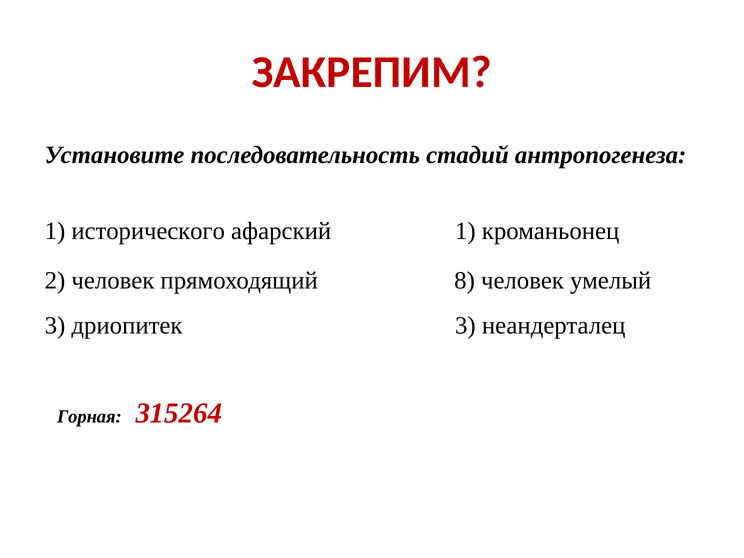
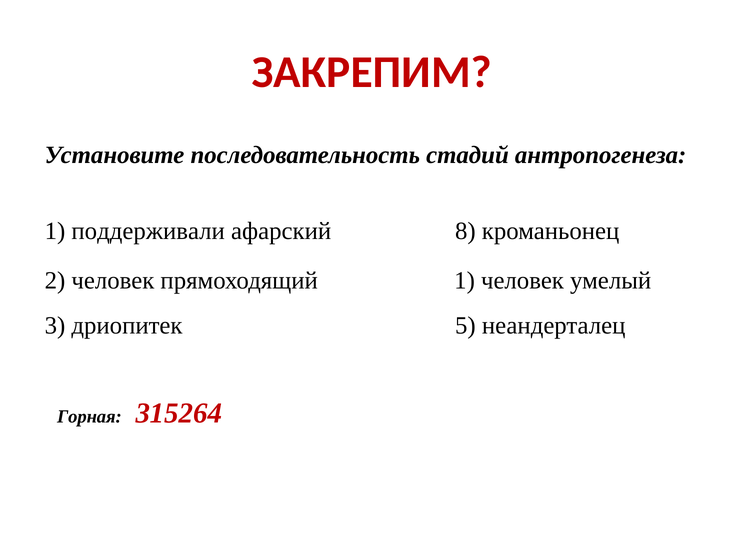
исторического: исторического -> поддерживали
афарский 1: 1 -> 8
прямоходящий 8: 8 -> 1
дриопитек 3: 3 -> 5
